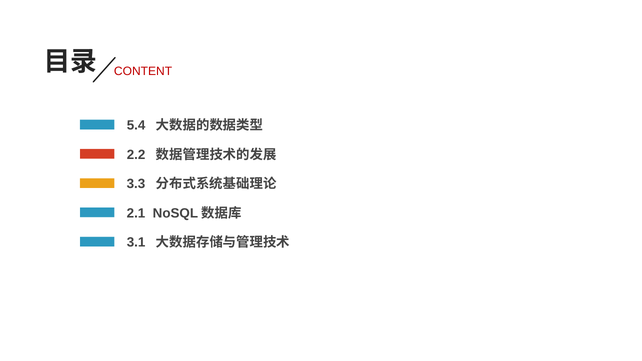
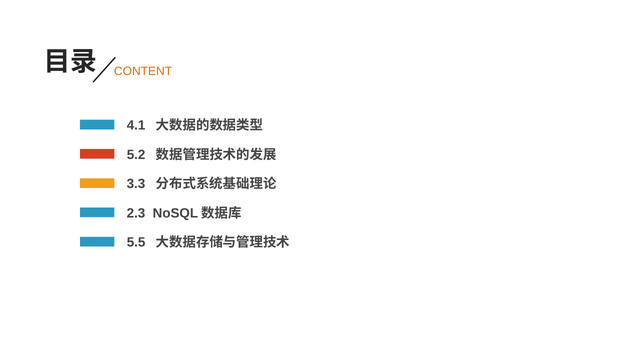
CONTENT colour: red -> orange
5.4: 5.4 -> 4.1
2.2: 2.2 -> 5.2
2.1: 2.1 -> 2.3
3.1: 3.1 -> 5.5
